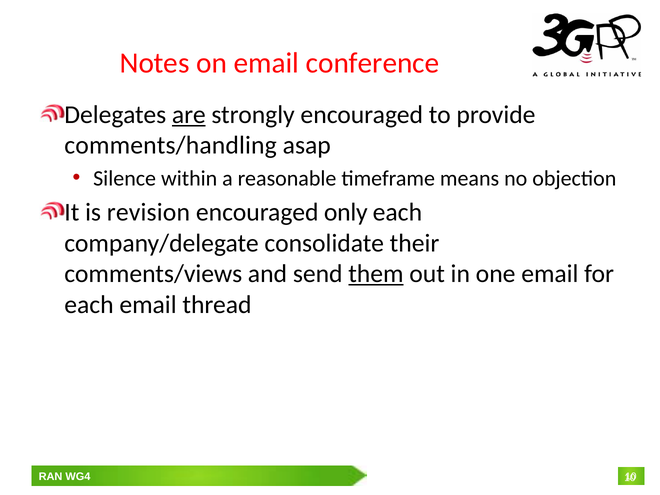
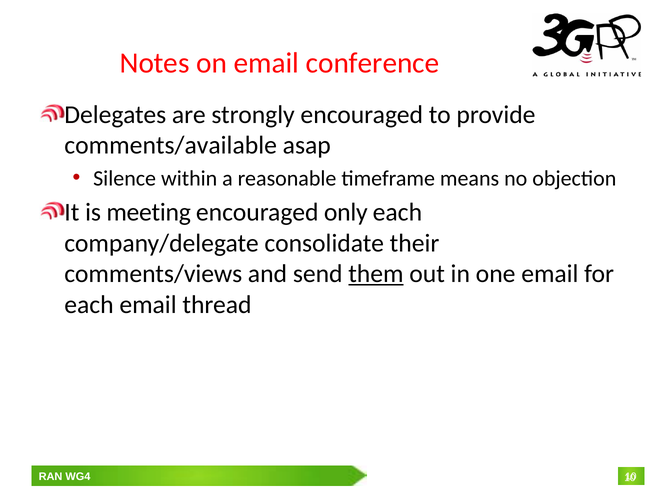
are underline: present -> none
comments/handling: comments/handling -> comments/available
revision: revision -> meeting
